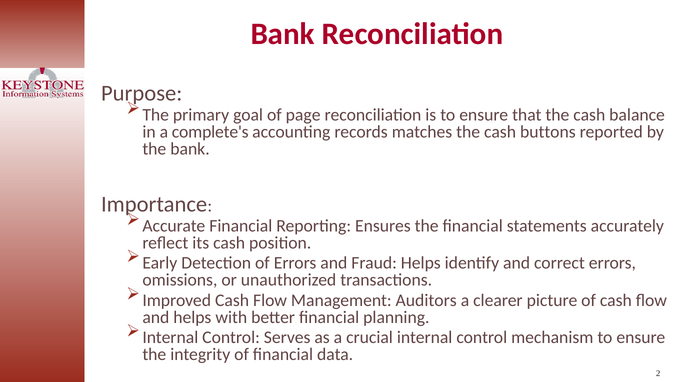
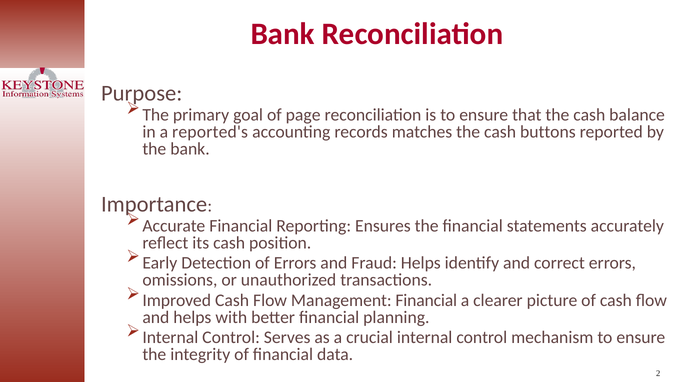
complete's: complete's -> reported's
Management Auditors: Auditors -> Financial
